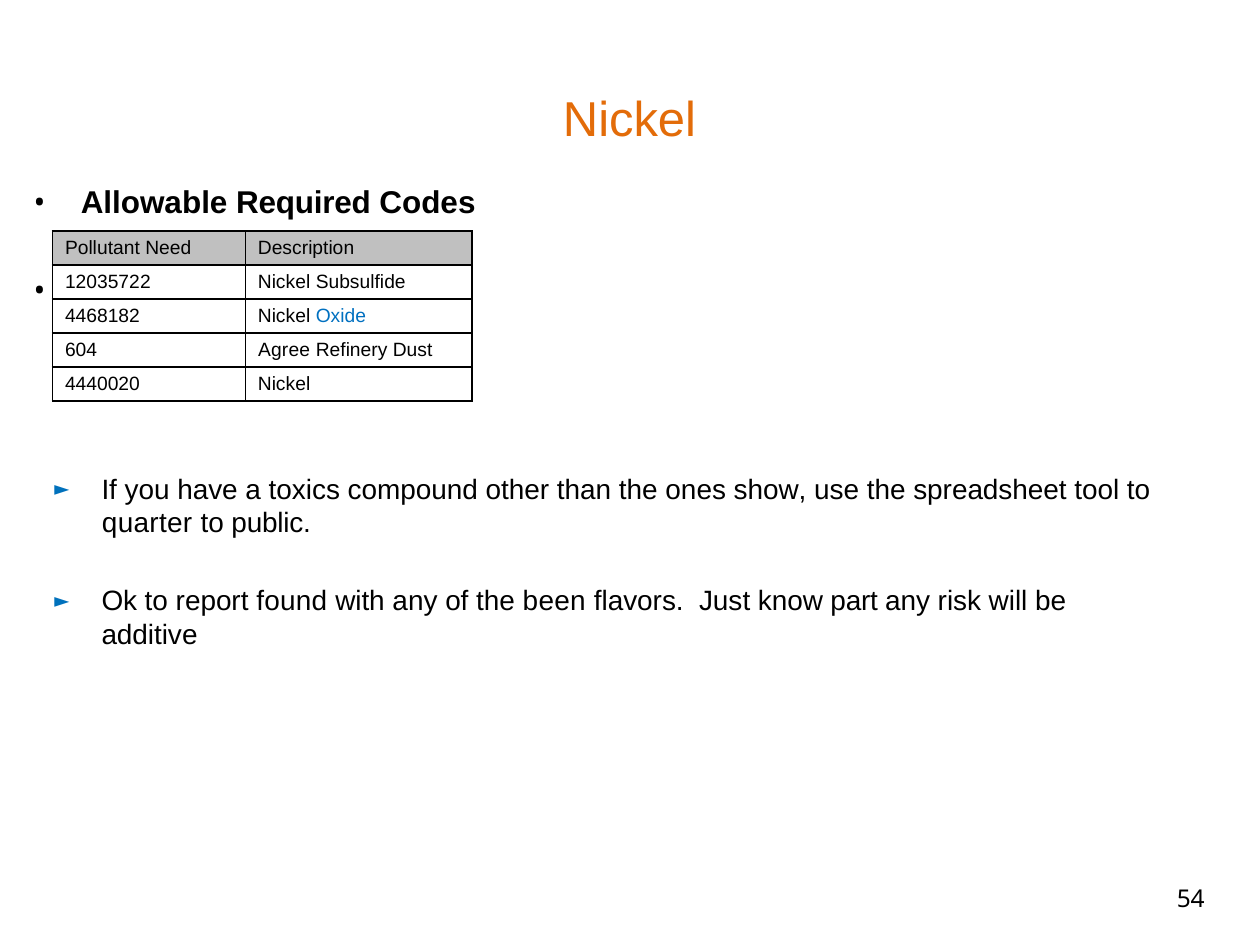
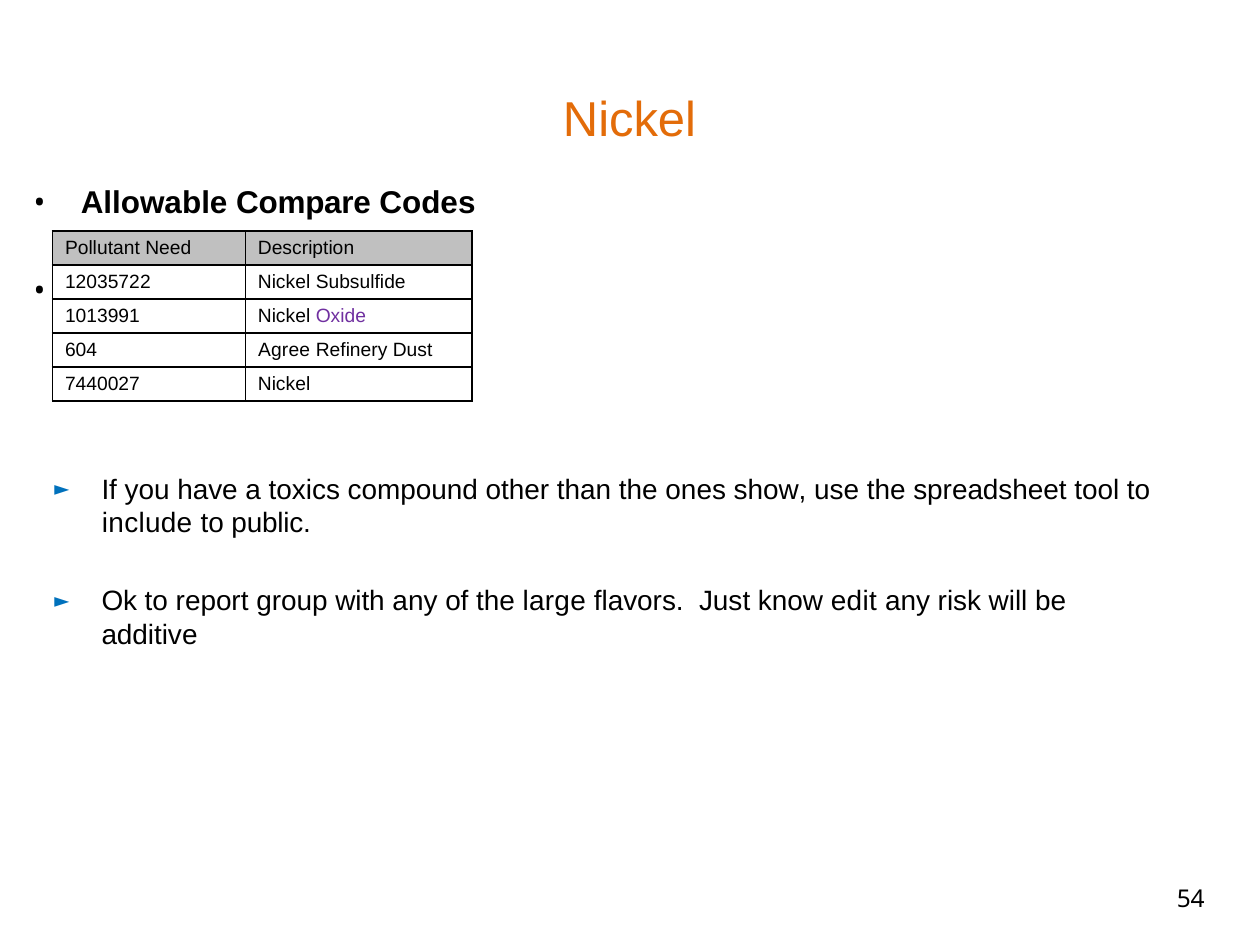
Required: Required -> Compare
4468182: 4468182 -> 1013991
Oxide colour: blue -> purple
4440020: 4440020 -> 7440027
quarter: quarter -> include
found: found -> group
been: been -> large
part: part -> edit
